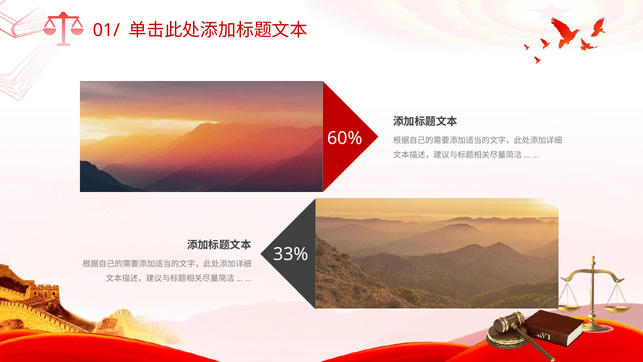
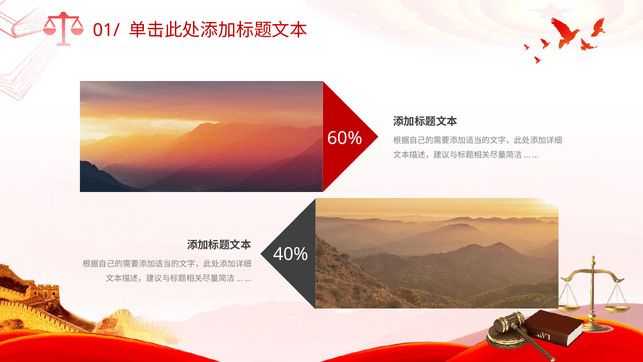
33%: 33% -> 40%
